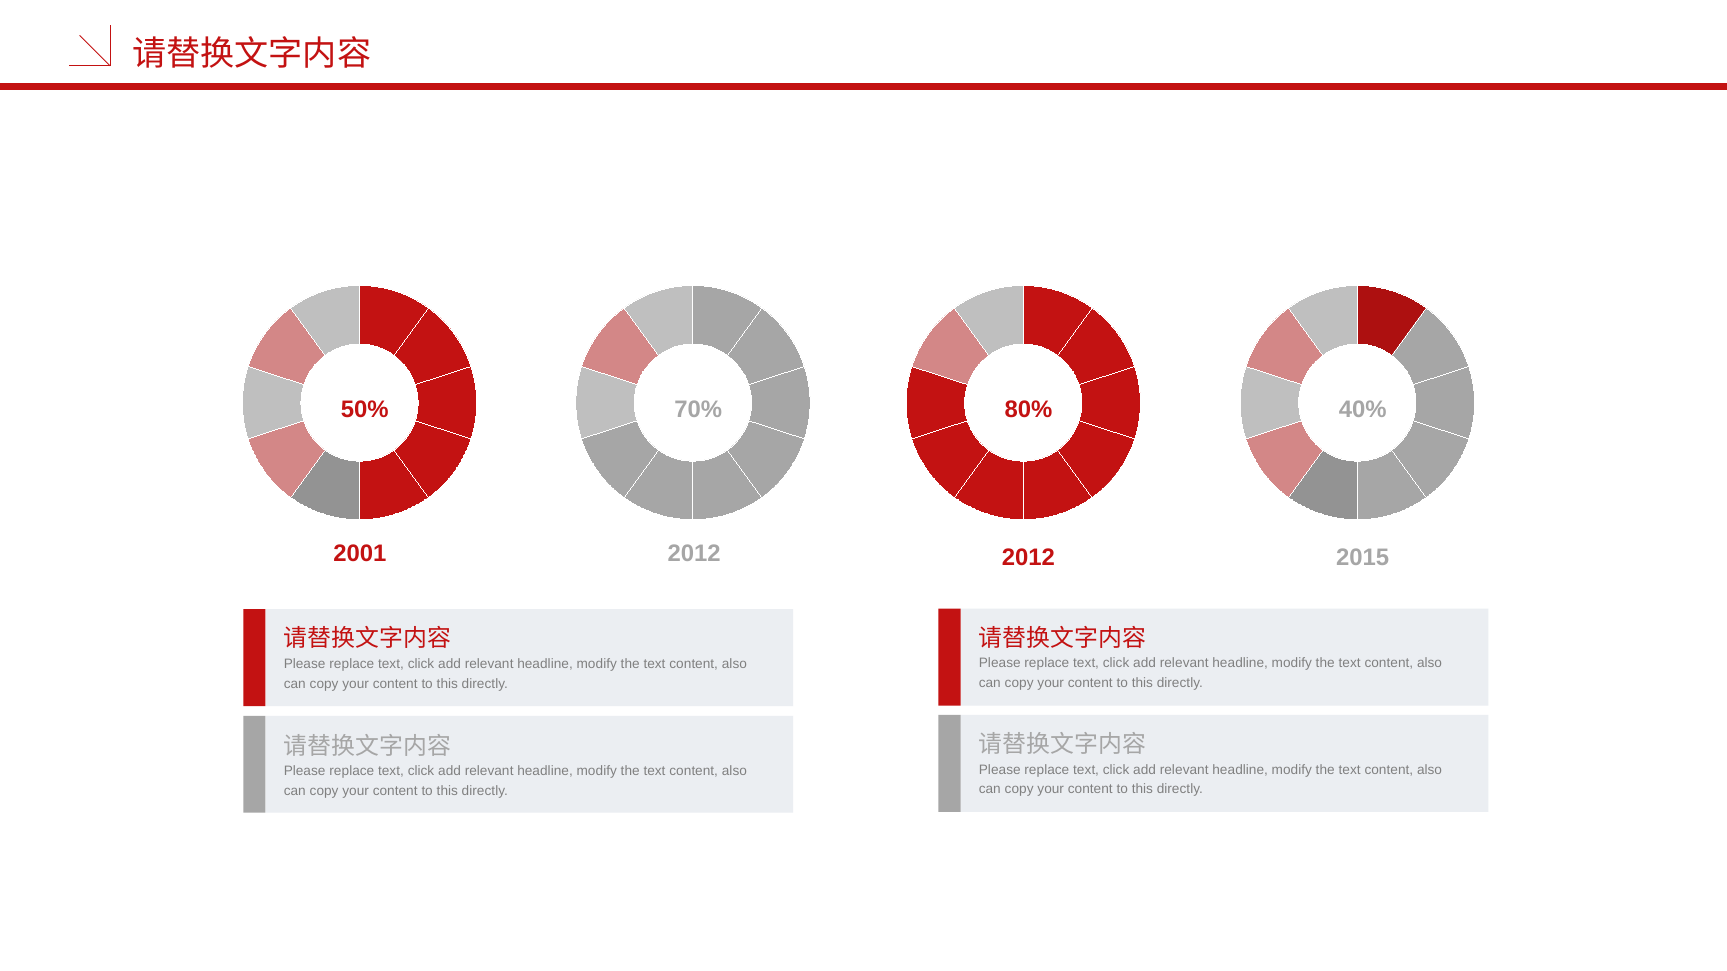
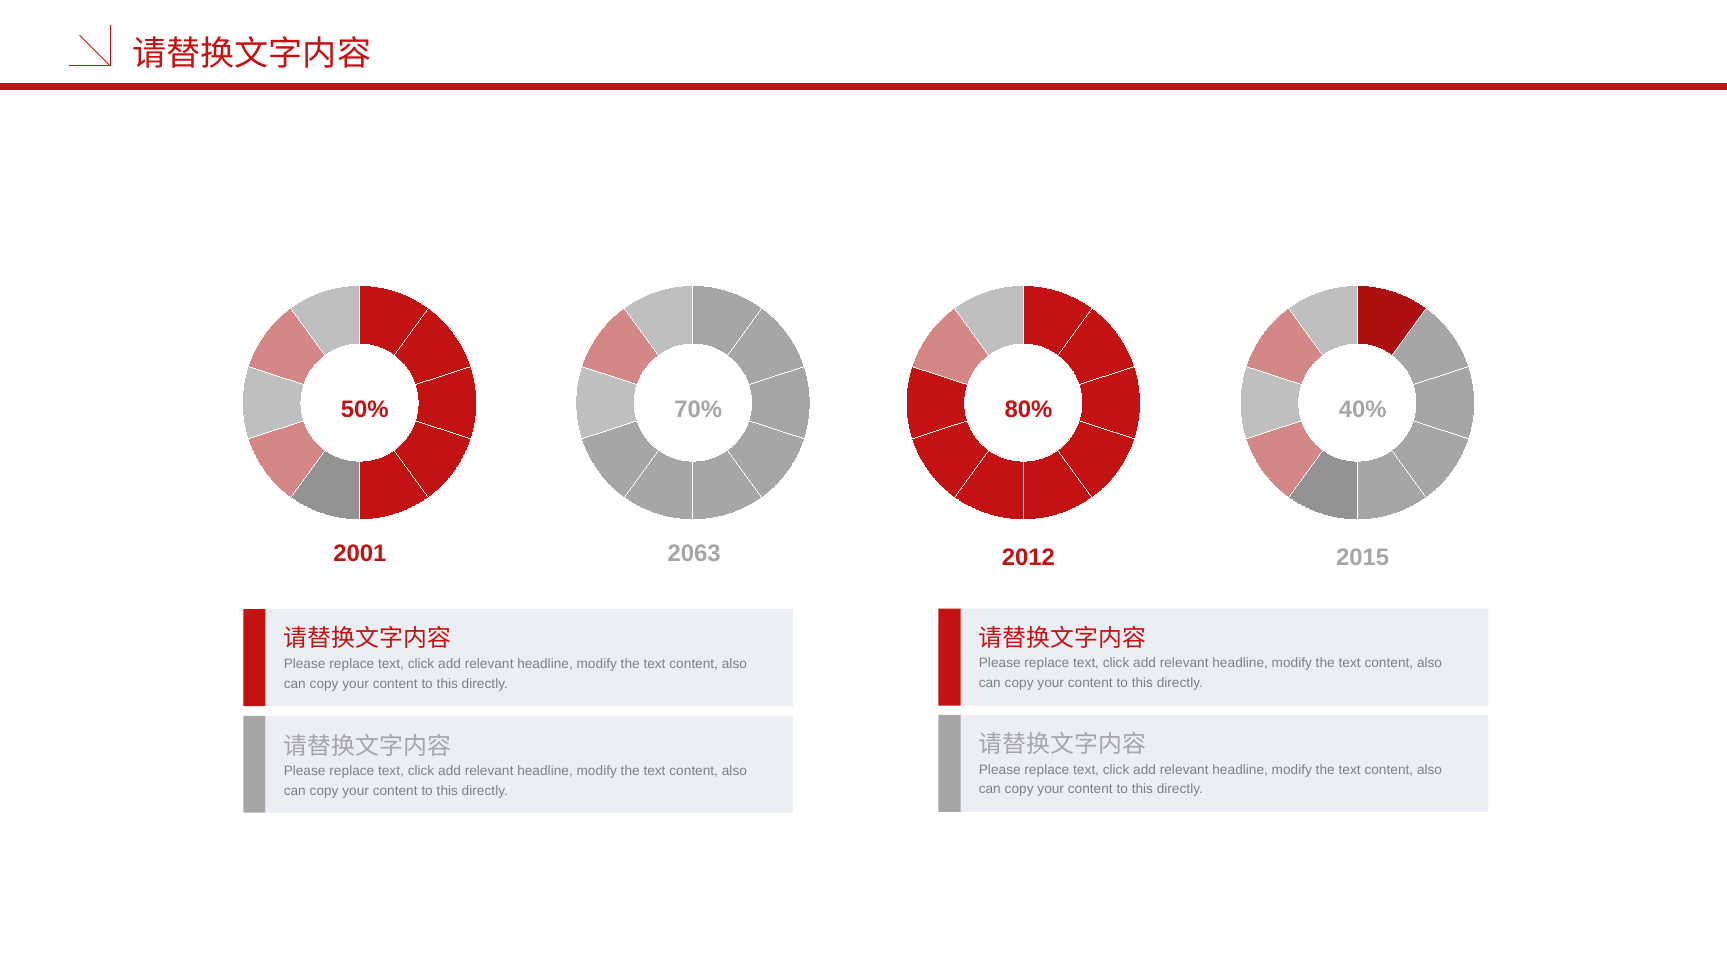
2012 at (694, 554): 2012 -> 2063
